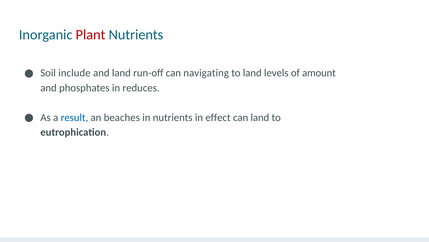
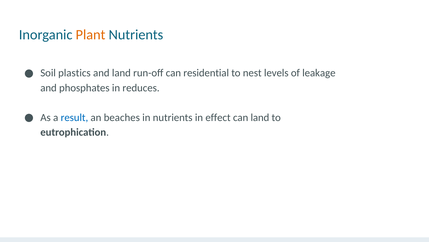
Plant colour: red -> orange
include: include -> plastics
navigating: navigating -> residential
to land: land -> nest
amount: amount -> leakage
